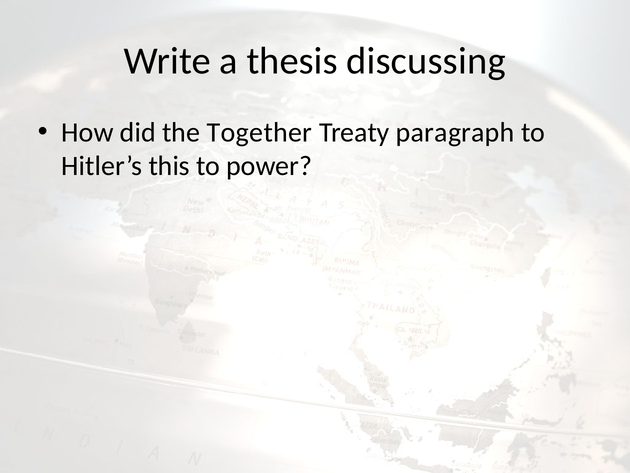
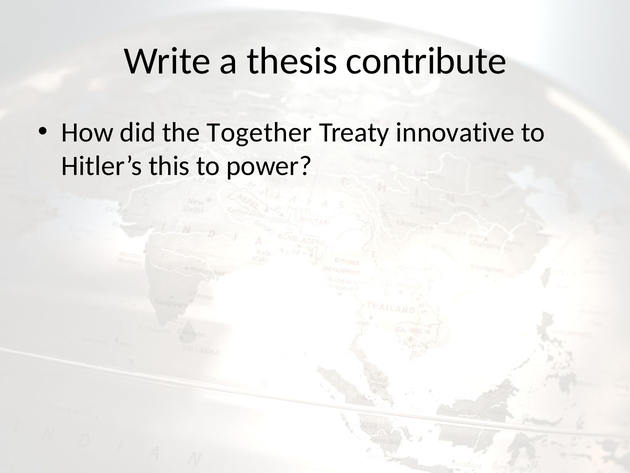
discussing: discussing -> contribute
paragraph: paragraph -> innovative
